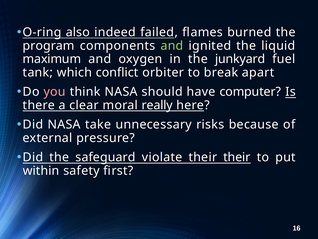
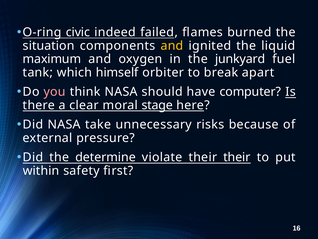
also: also -> civic
program: program -> situation
and at (172, 46) colour: light green -> yellow
conflict: conflict -> himself
really: really -> stage
safeguard: safeguard -> determine
